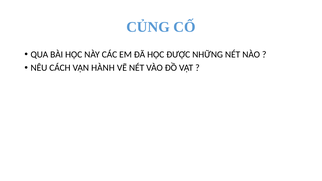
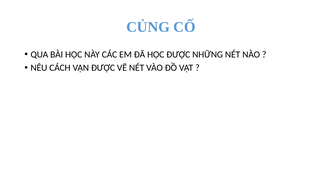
VẬN HÀNH: HÀNH -> ĐƯỢC
